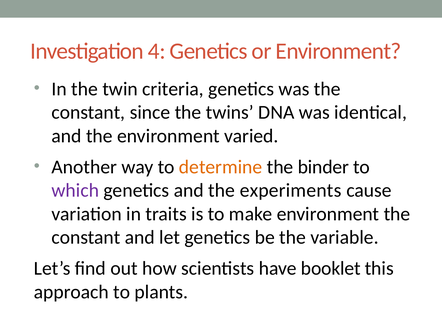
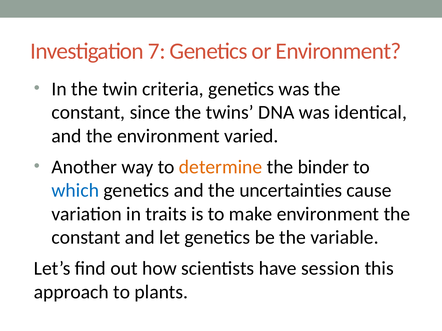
4: 4 -> 7
which colour: purple -> blue
experiments: experiments -> uncertainties
booklet: booklet -> session
